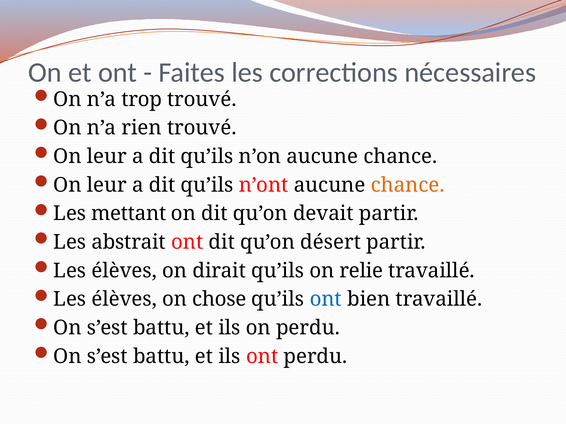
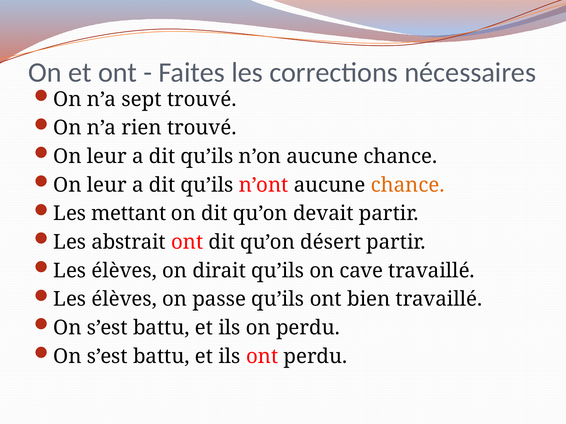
trop: trop -> sept
relie: relie -> cave
chose: chose -> passe
ont at (326, 300) colour: blue -> black
